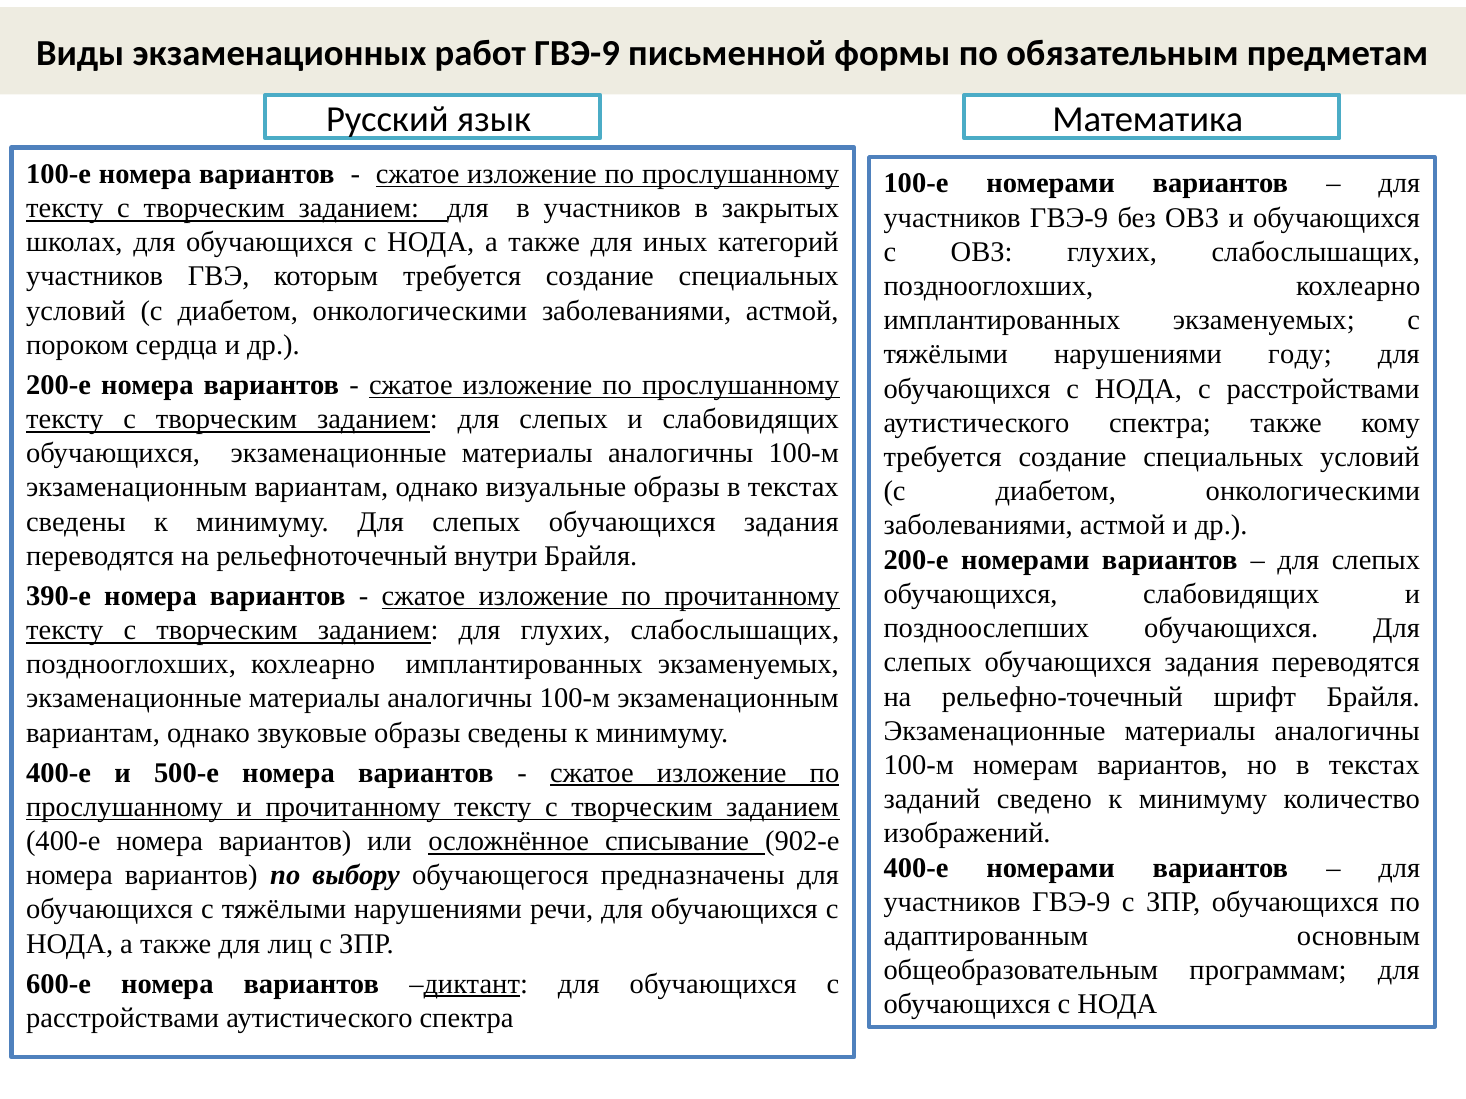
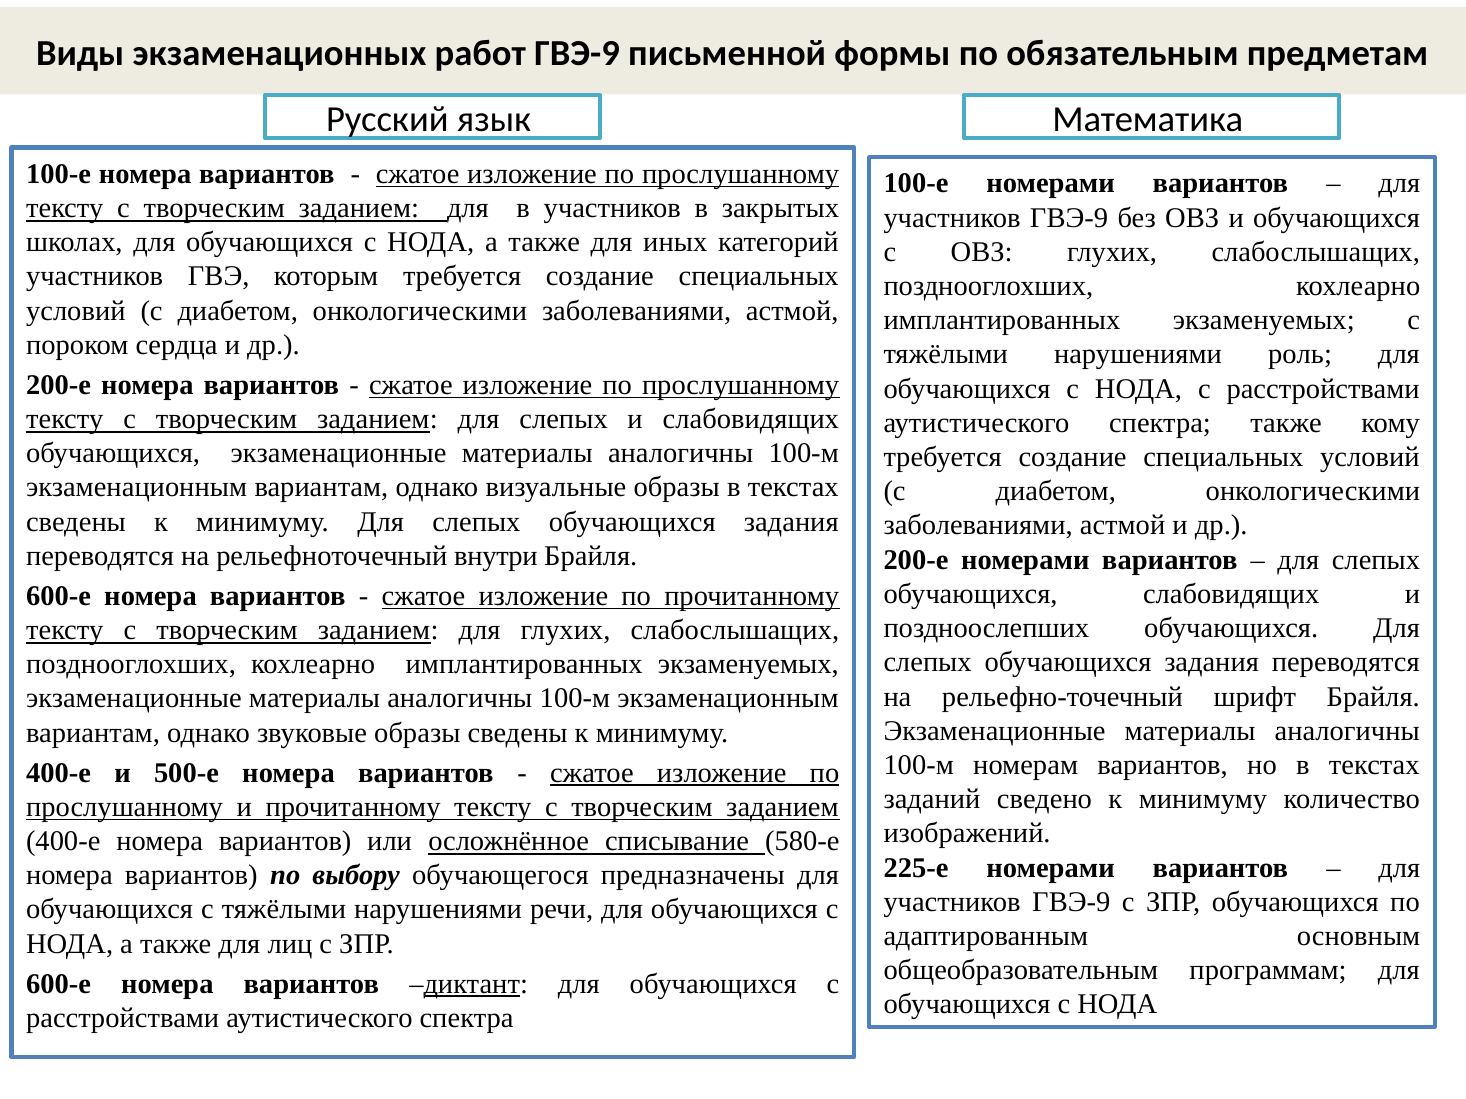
году: году -> роль
390-е at (59, 596): 390-е -> 600-е
902-е: 902-е -> 580-е
400-е at (916, 868): 400-е -> 225-е
